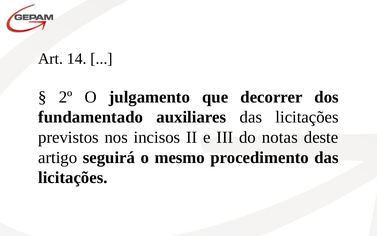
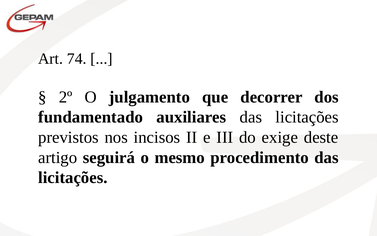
14: 14 -> 74
notas: notas -> exige
